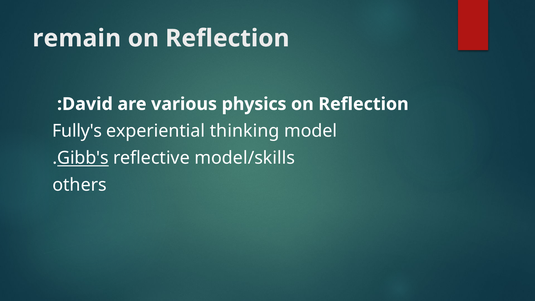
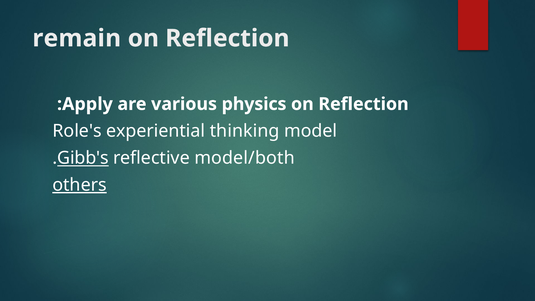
David: David -> Apply
Fully's: Fully's -> Role's
model/skills: model/skills -> model/both
others underline: none -> present
